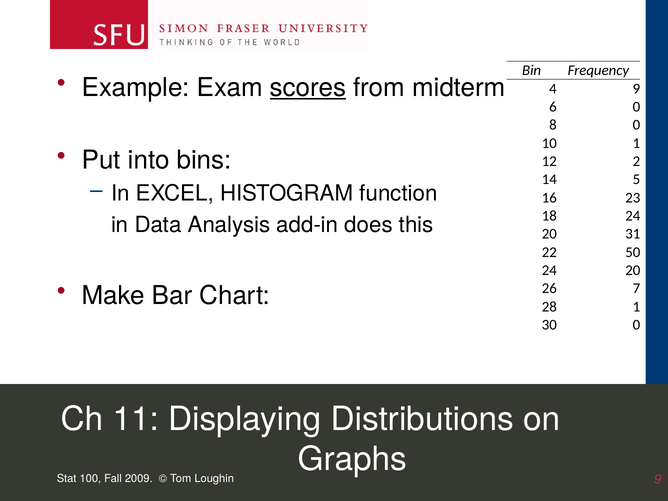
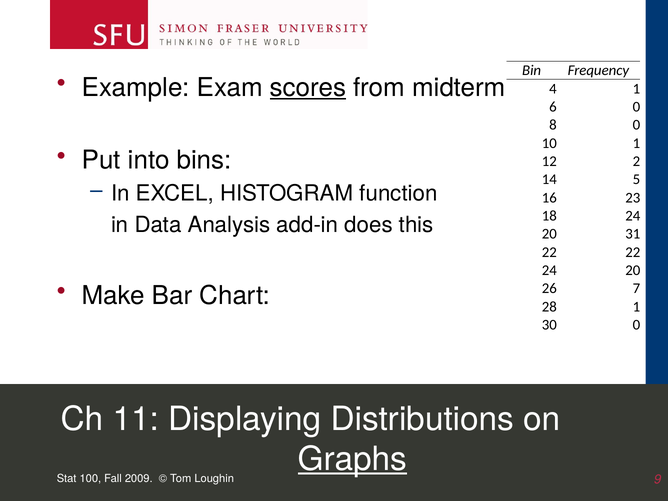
4 9: 9 -> 1
22 50: 50 -> 22
Graphs underline: none -> present
